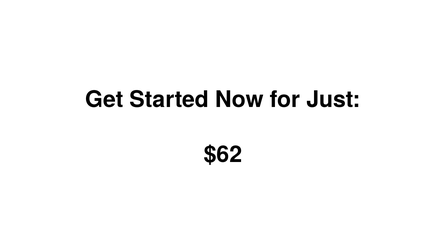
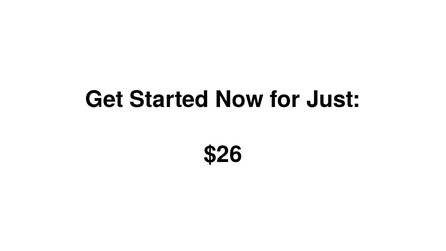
$62: $62 -> $26
